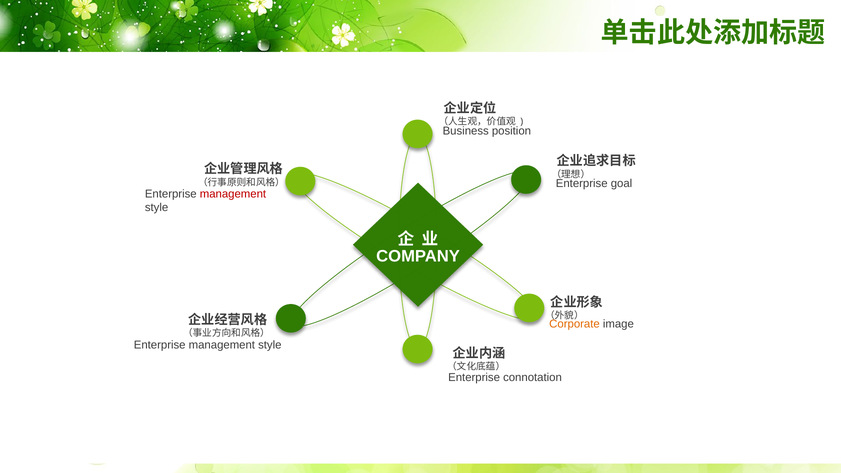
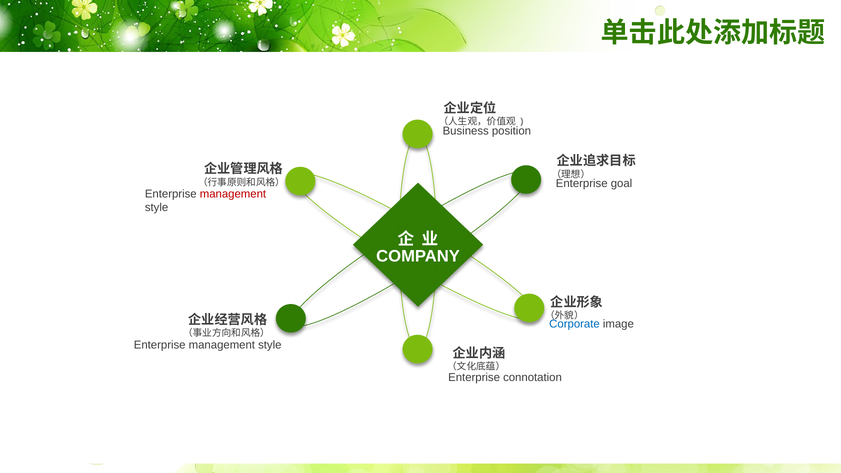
Corporate colour: orange -> blue
